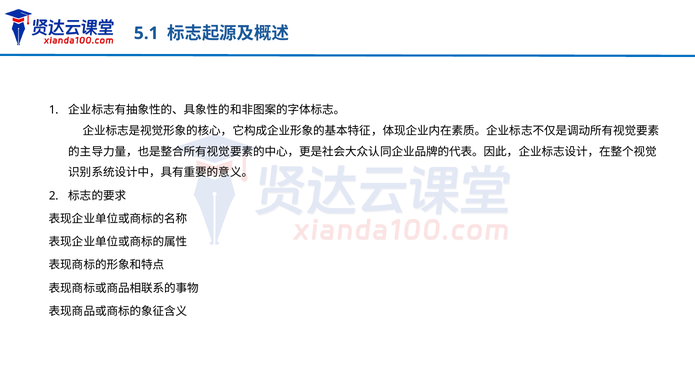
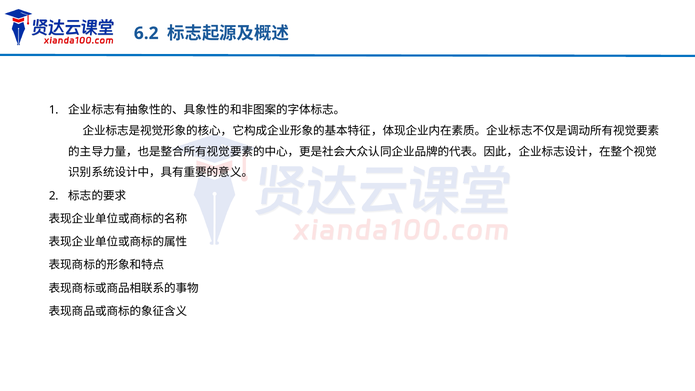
5.1: 5.1 -> 6.2
